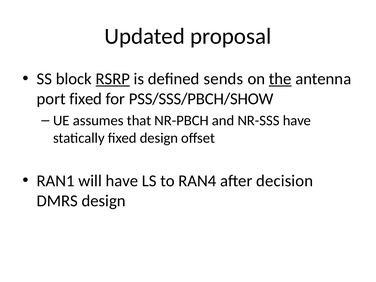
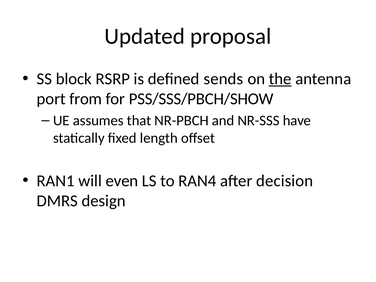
RSRP underline: present -> none
port fixed: fixed -> from
fixed design: design -> length
will have: have -> even
